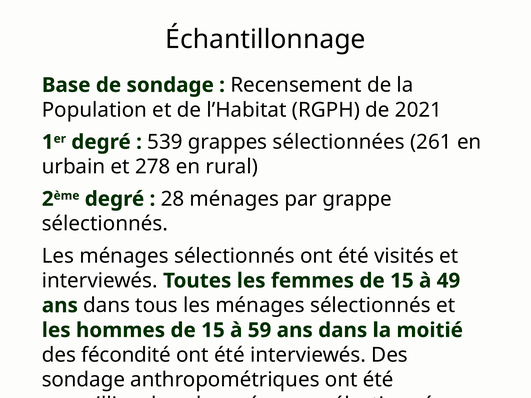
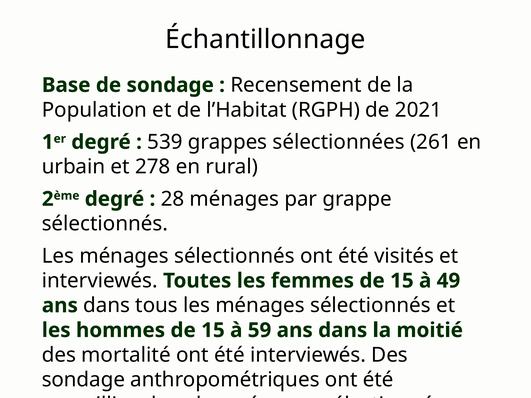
fécondité: fécondité -> mortalité
